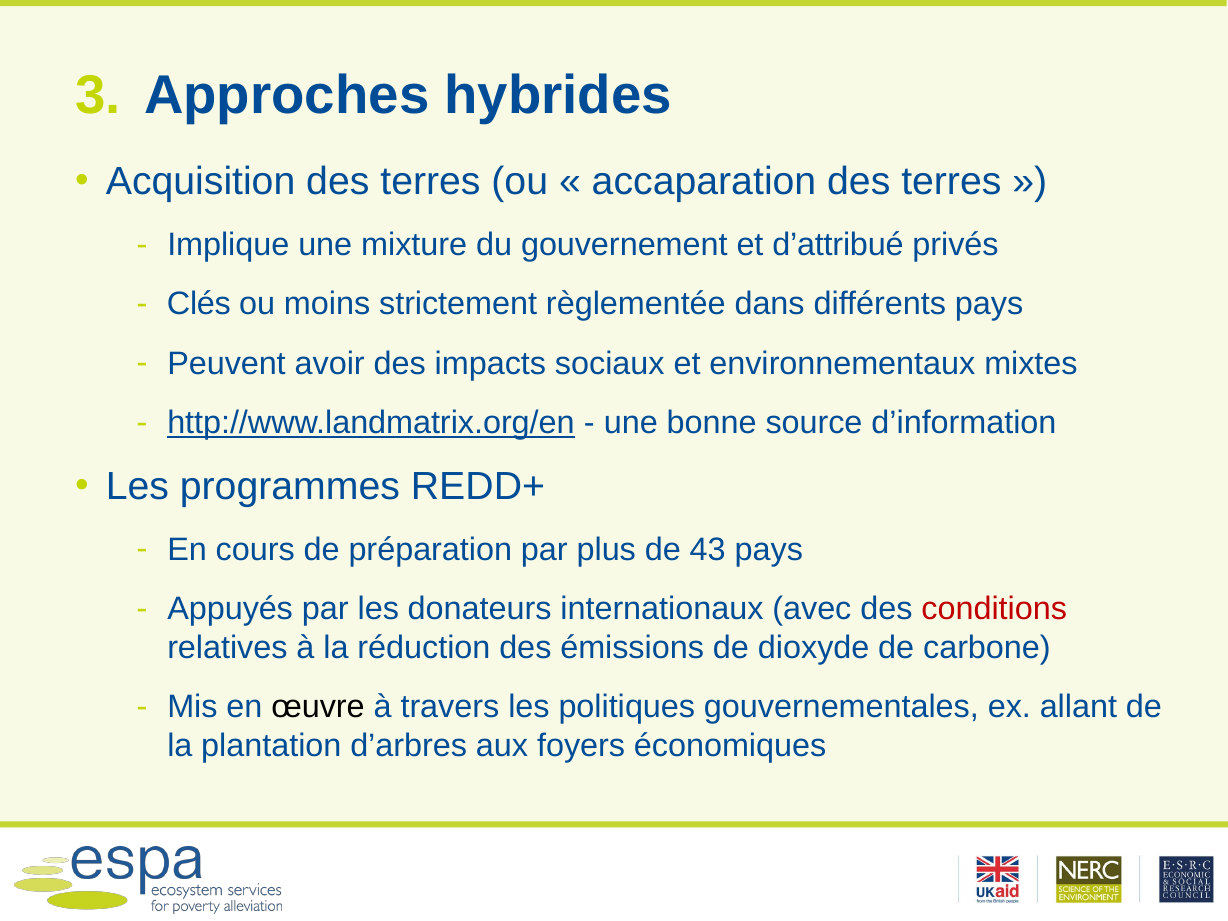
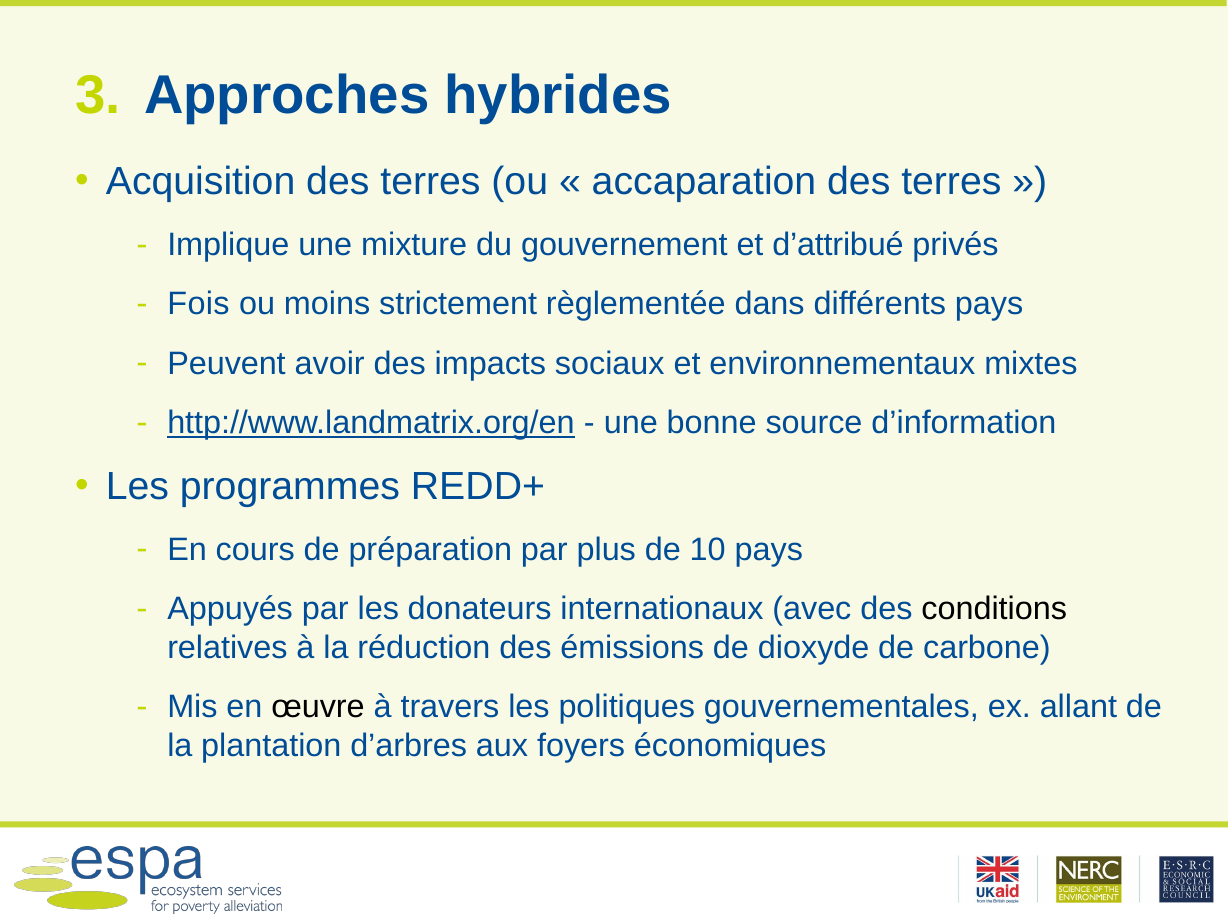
Clés: Clés -> Fois
43: 43 -> 10
conditions colour: red -> black
